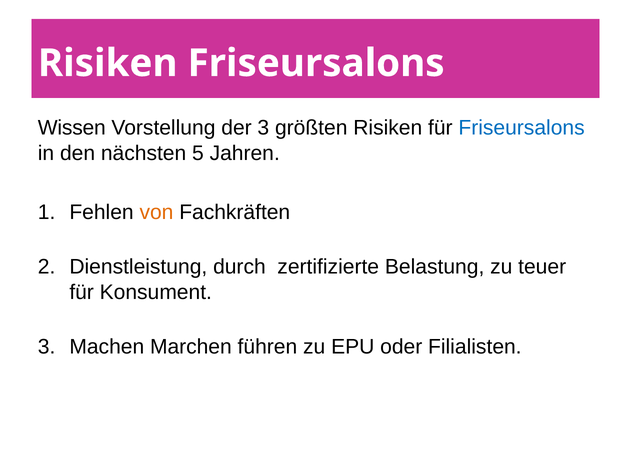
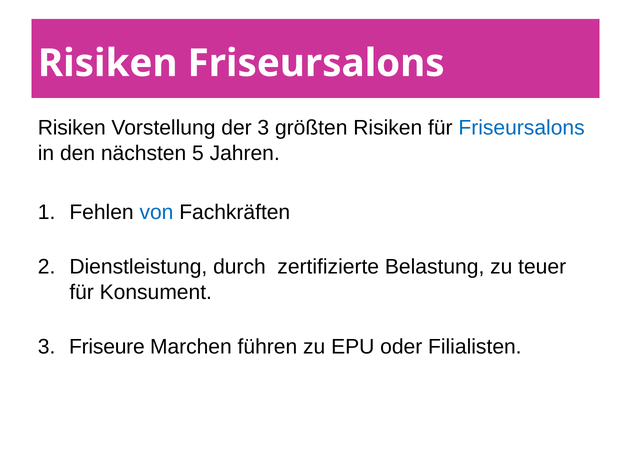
Wissen at (72, 128): Wissen -> Risiken
von colour: orange -> blue
Machen: Machen -> Friseure
